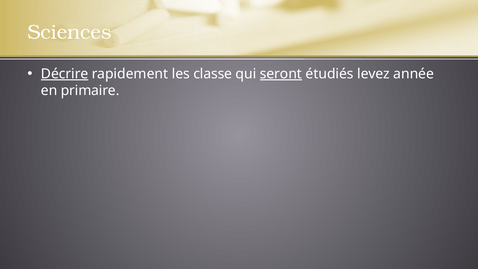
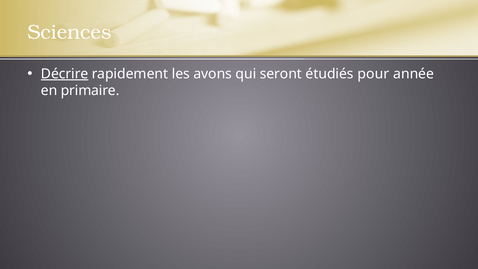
classe: classe -> avons
seront underline: present -> none
levez: levez -> pour
